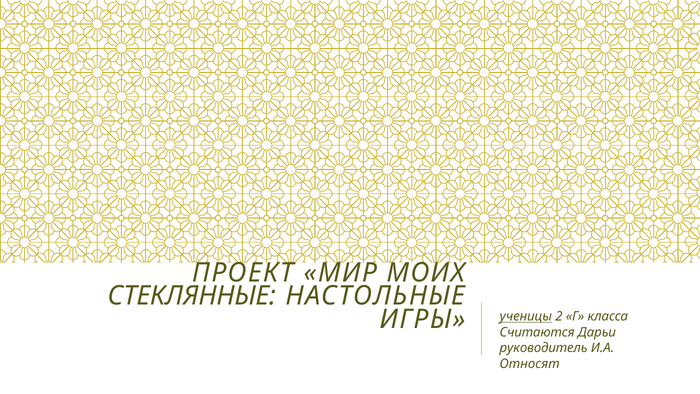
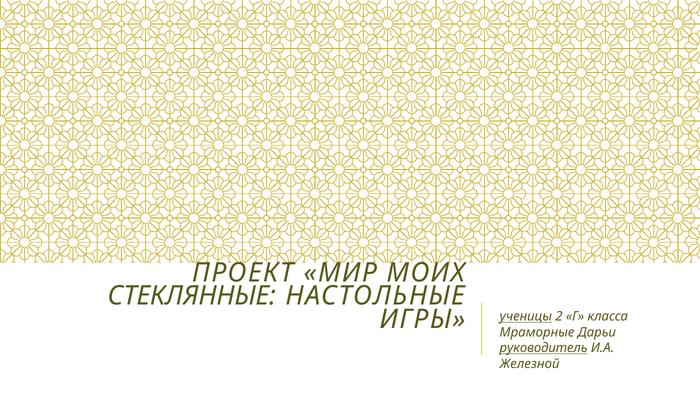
Считаются: Считаются -> Мраморные
руководитель underline: none -> present
Относят: Относят -> Железной
